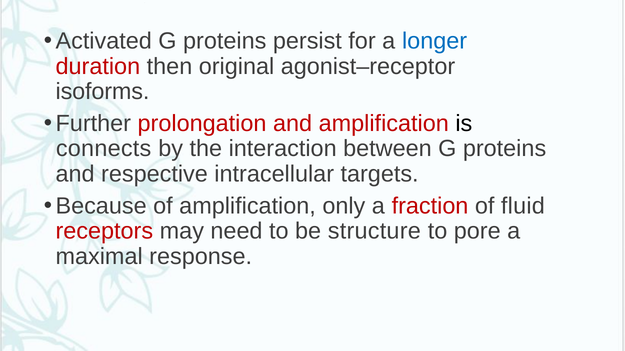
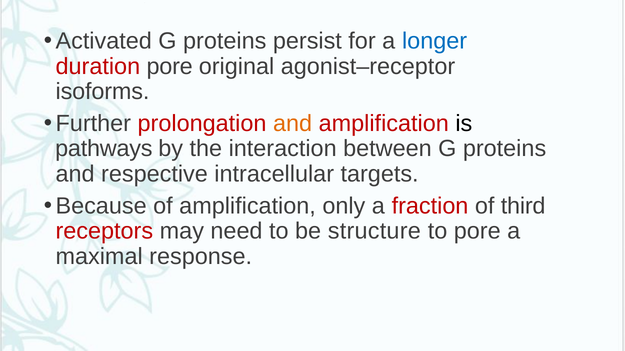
duration then: then -> pore
and at (293, 124) colour: red -> orange
connects: connects -> pathways
fluid: fluid -> third
